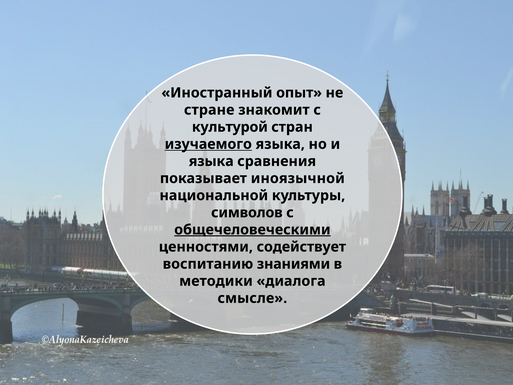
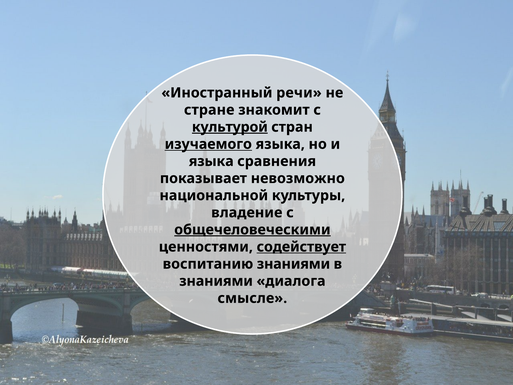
опыт: опыт -> речи
культурой underline: none -> present
иноязычной: иноязычной -> невозможно
символов: символов -> владение
содействует underline: none -> present
методики at (216, 281): методики -> знаниями
